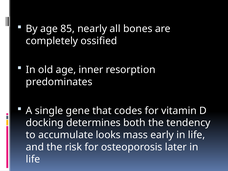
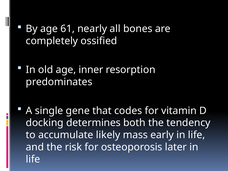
85: 85 -> 61
looks: looks -> likely
